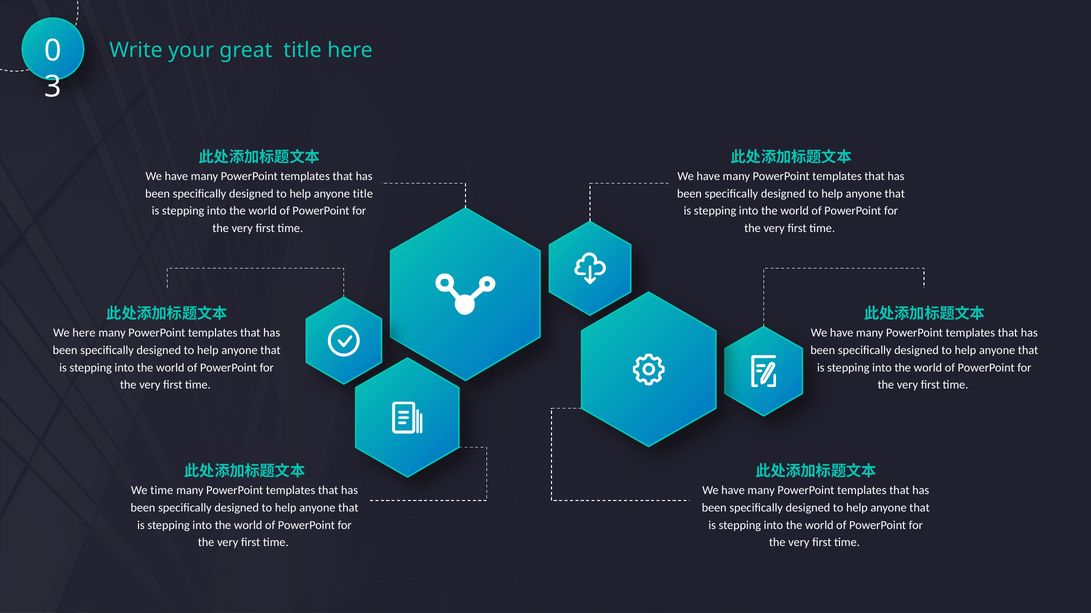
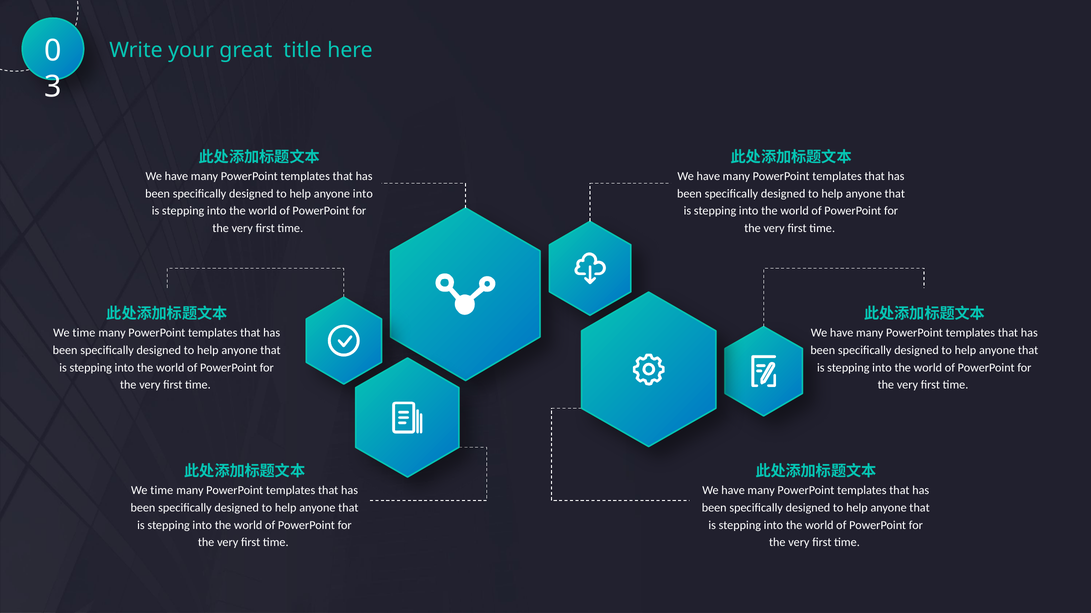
anyone title: title -> into
here at (84, 333): here -> time
